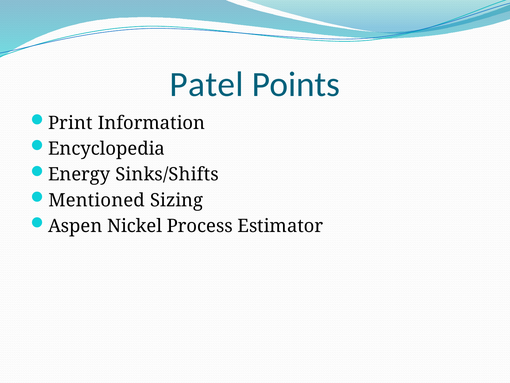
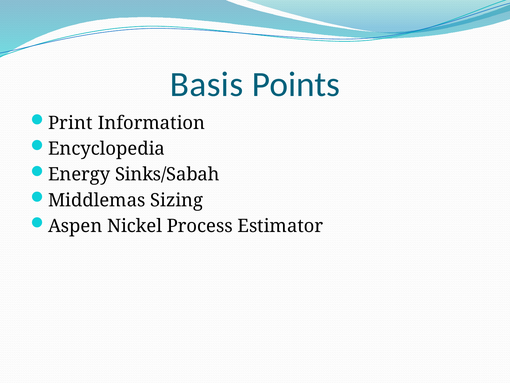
Patel: Patel -> Basis
Sinks/Shifts: Sinks/Shifts -> Sinks/Sabah
Mentioned: Mentioned -> Middlemas
